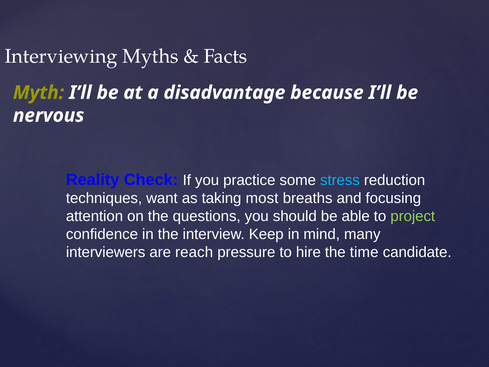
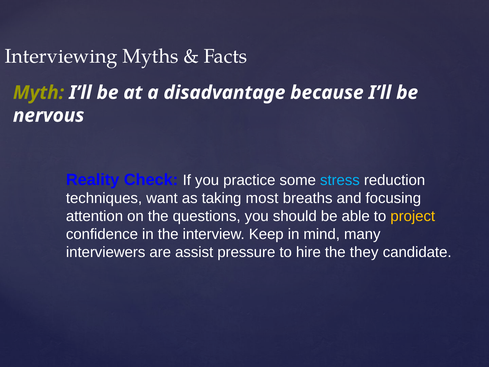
project colour: light green -> yellow
reach: reach -> assist
time: time -> they
